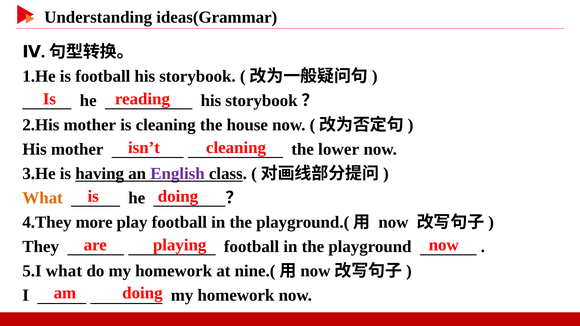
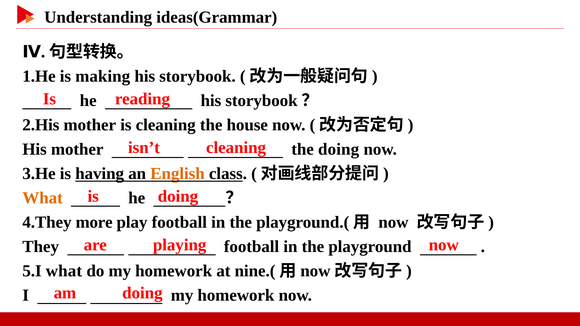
is football: football -> making
the lower: lower -> doing
English colour: purple -> orange
